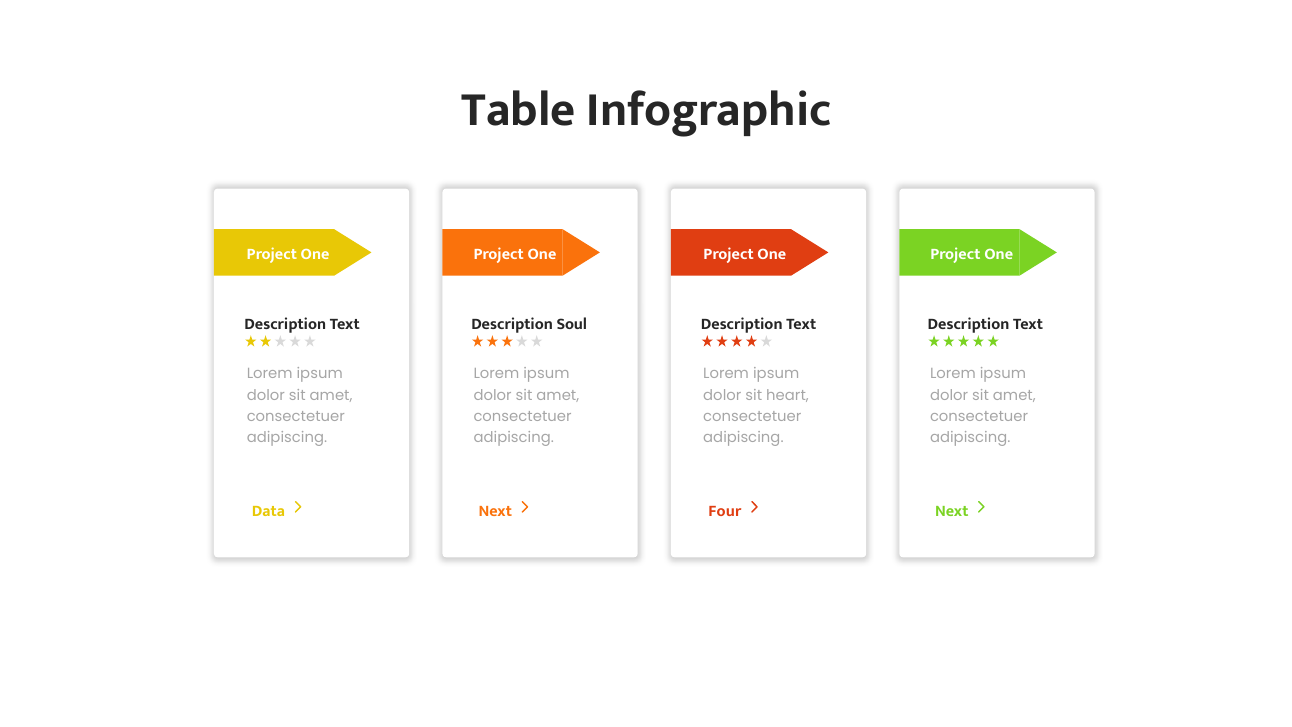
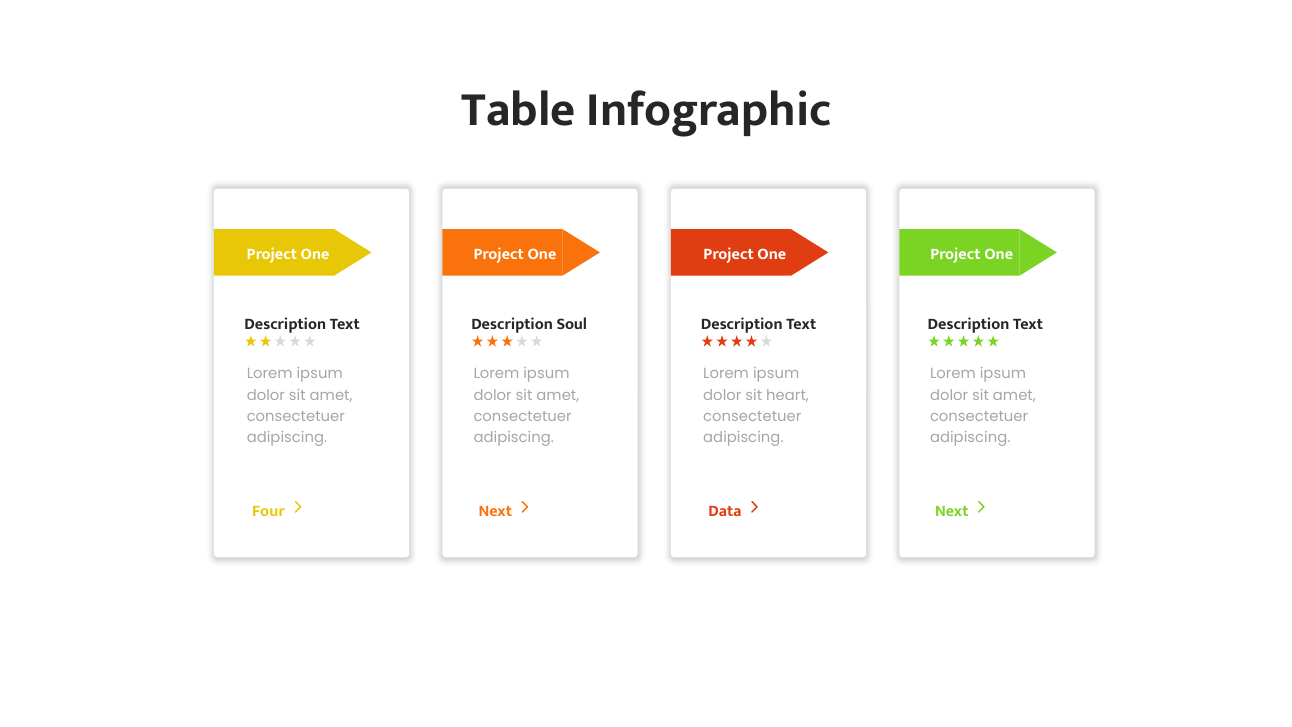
Data: Data -> Four
Four: Four -> Data
